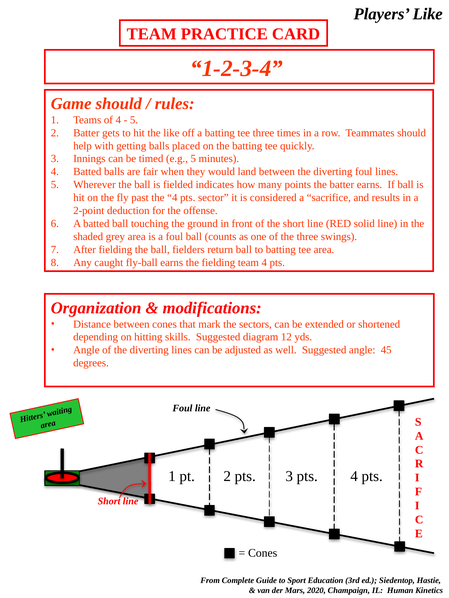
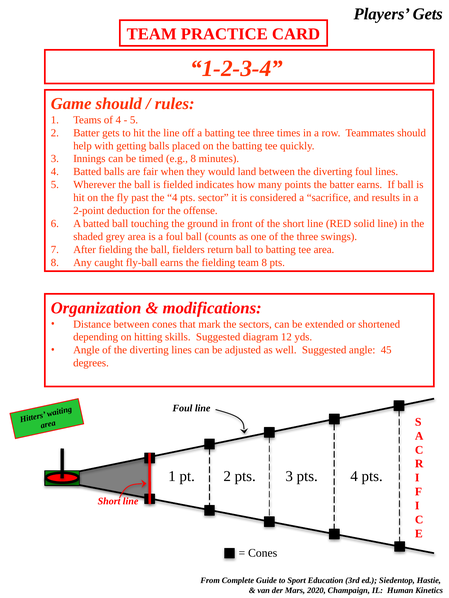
Players Like: Like -> Gets
the like: like -> line
e.g 5: 5 -> 8
team 4: 4 -> 8
